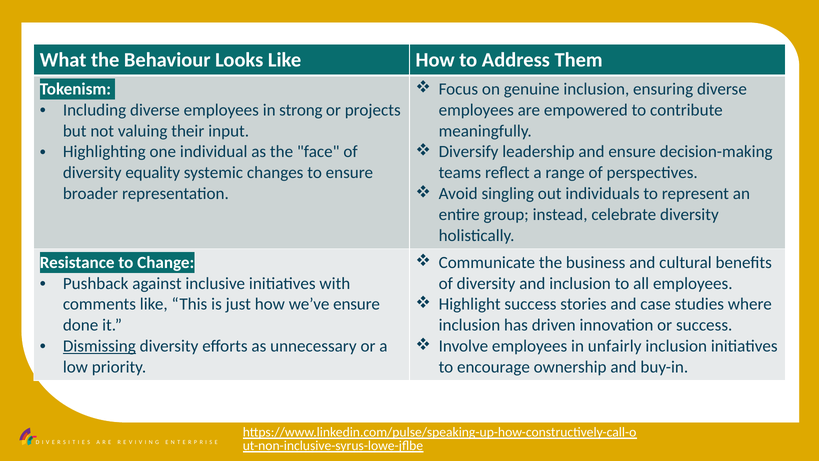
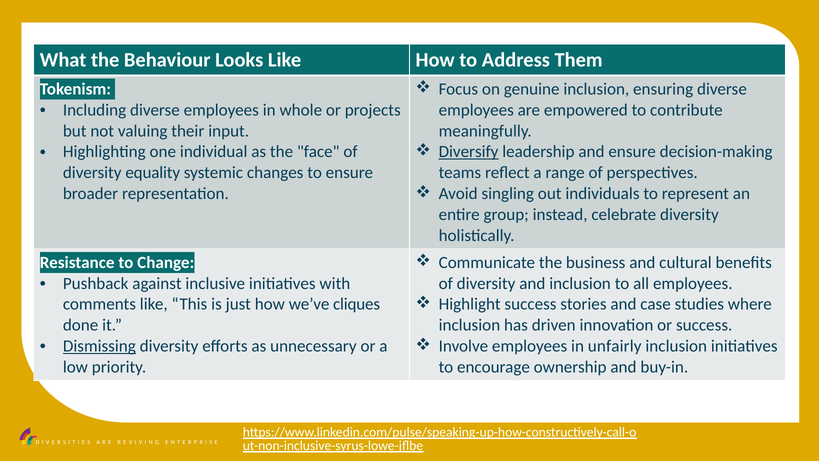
strong: strong -> whole
Diversify underline: none -> present
we’ve ensure: ensure -> cliques
